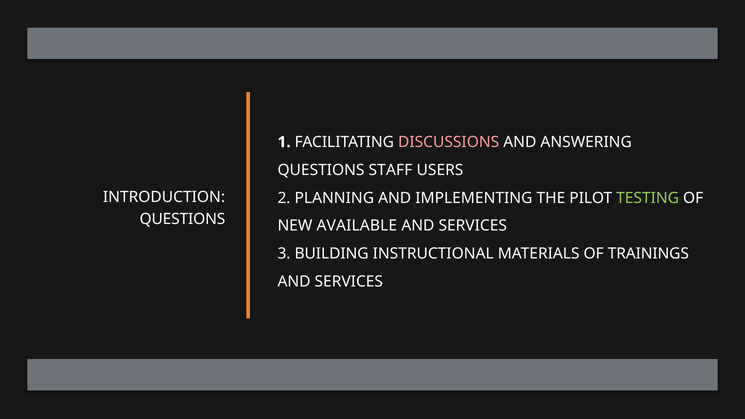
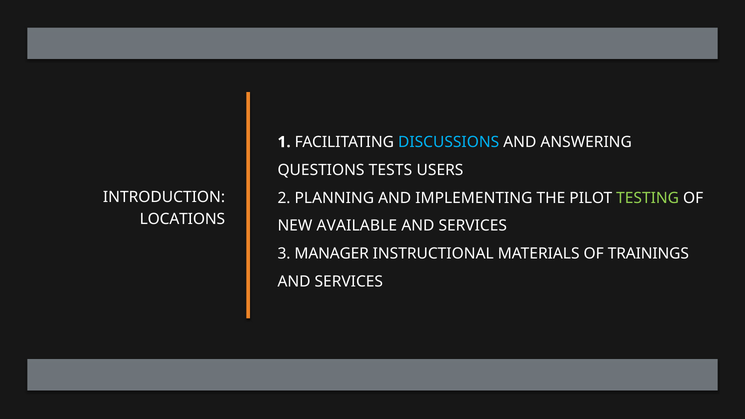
DISCUSSIONS colour: pink -> light blue
STAFF: STAFF -> TESTS
QUESTIONS at (182, 219): QUESTIONS -> LOCATIONS
BUILDING: BUILDING -> MANAGER
